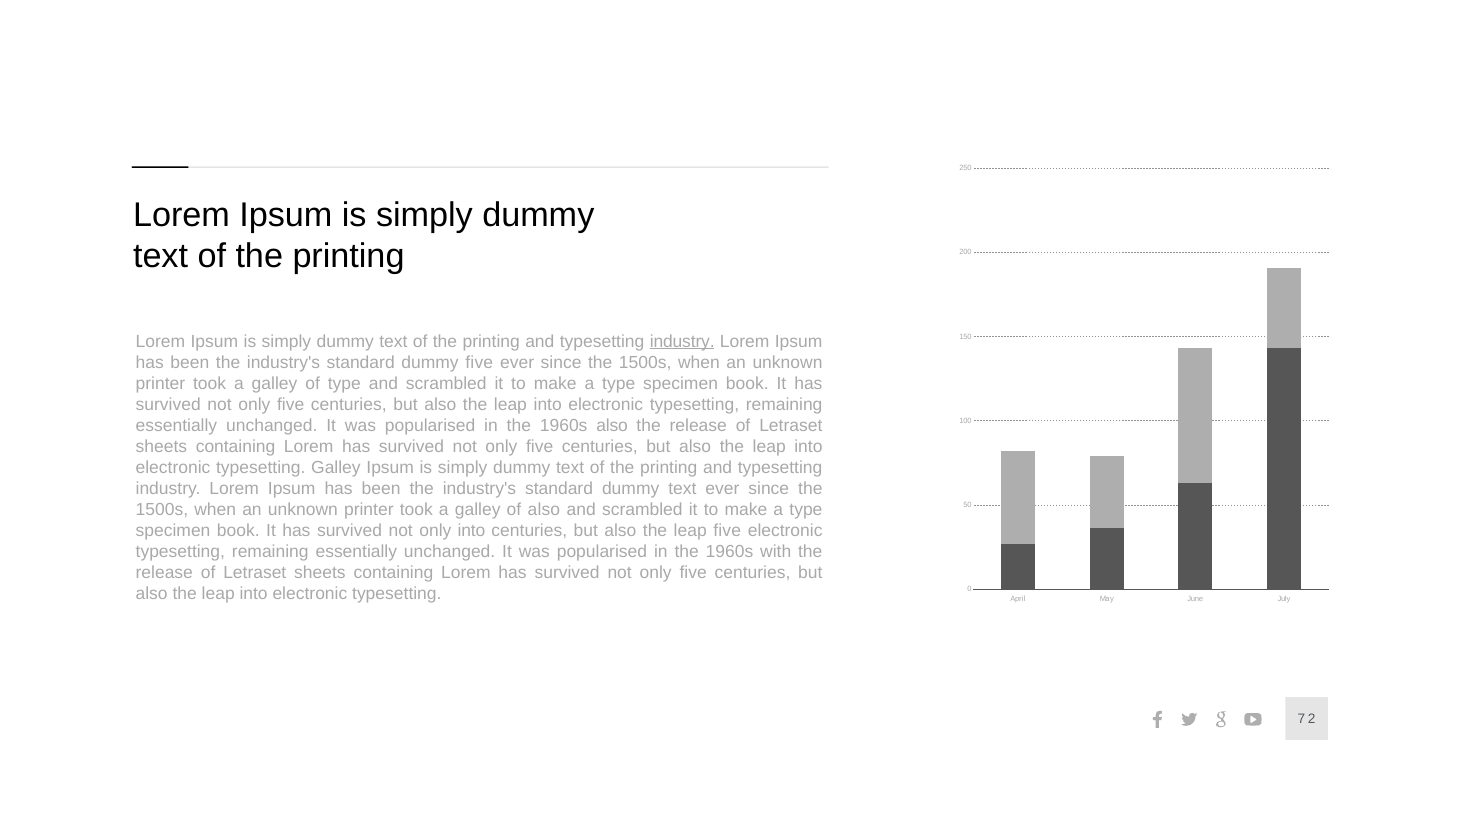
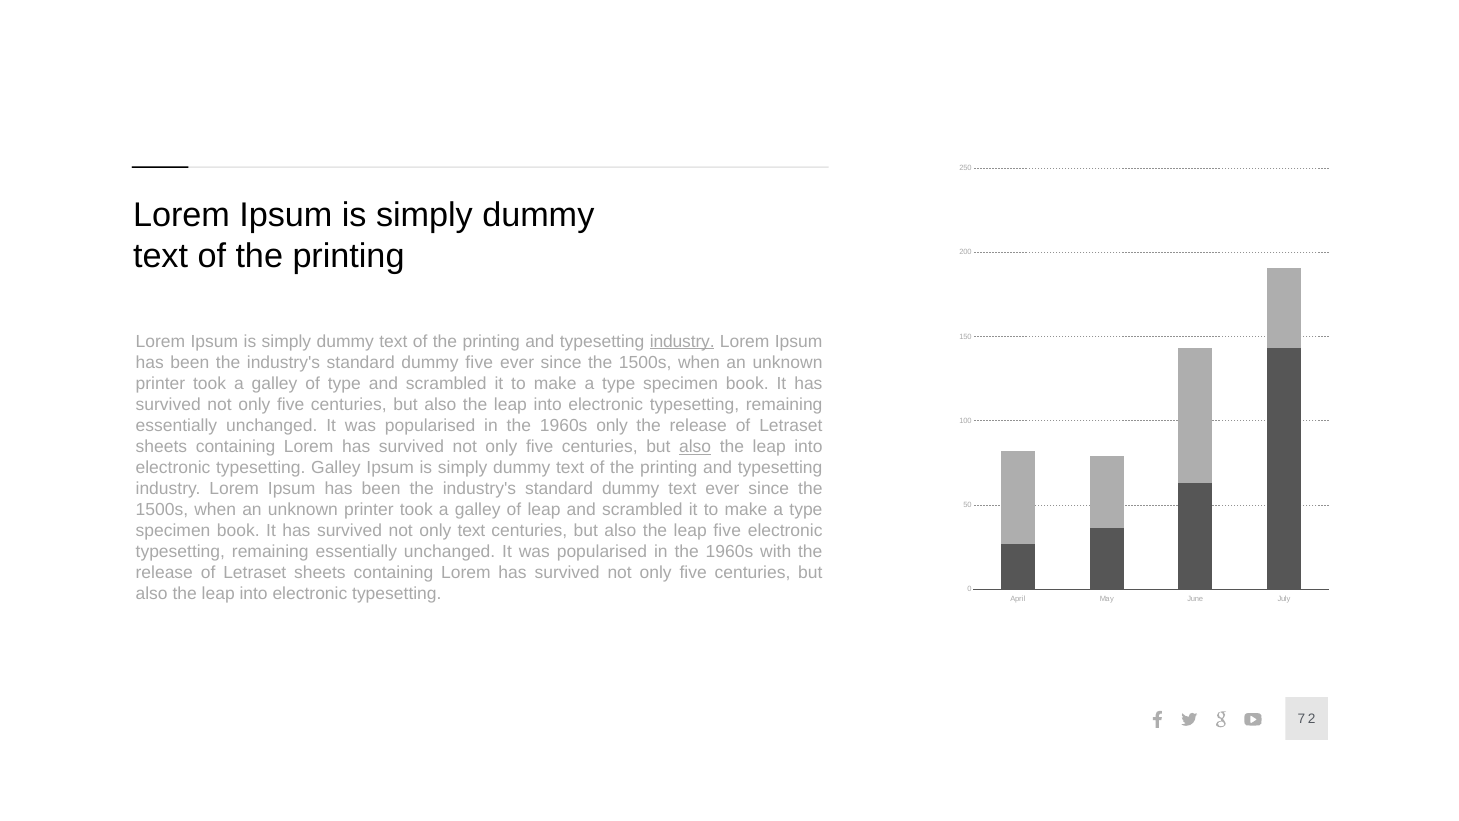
1960s also: also -> only
also at (695, 446) underline: none -> present
of also: also -> leap
only into: into -> text
